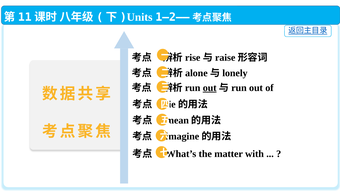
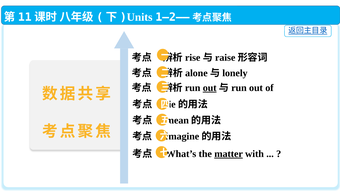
matter underline: none -> present
